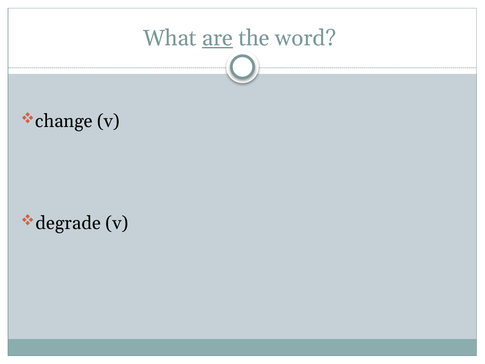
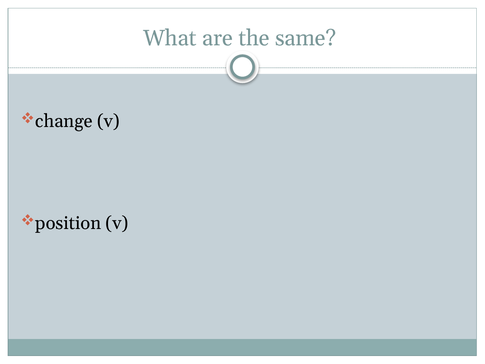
are underline: present -> none
word: word -> same
degrade: degrade -> position
